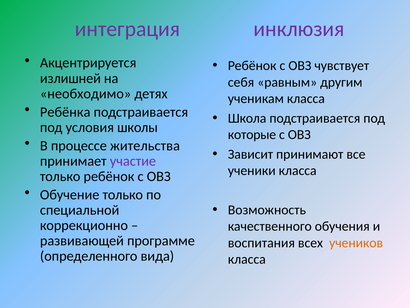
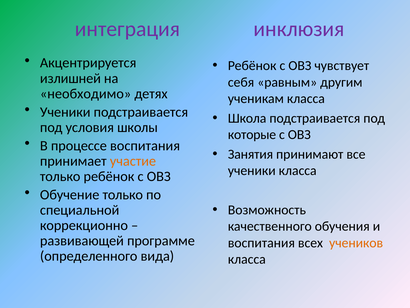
Ребёнка at (65, 112): Ребёнка -> Ученики
процессе жительства: жительства -> воспитания
Зависит: Зависит -> Занятия
участие colour: purple -> orange
